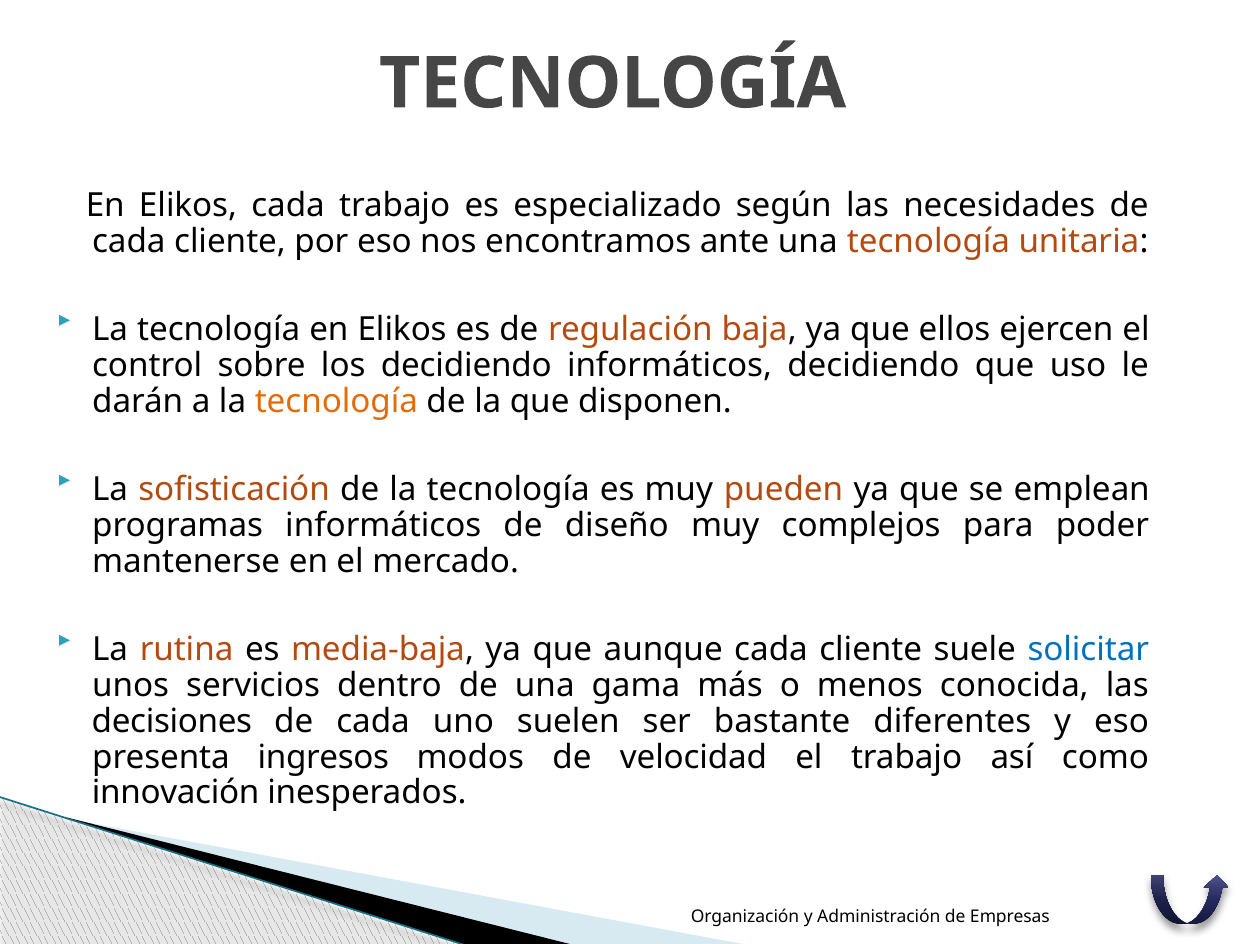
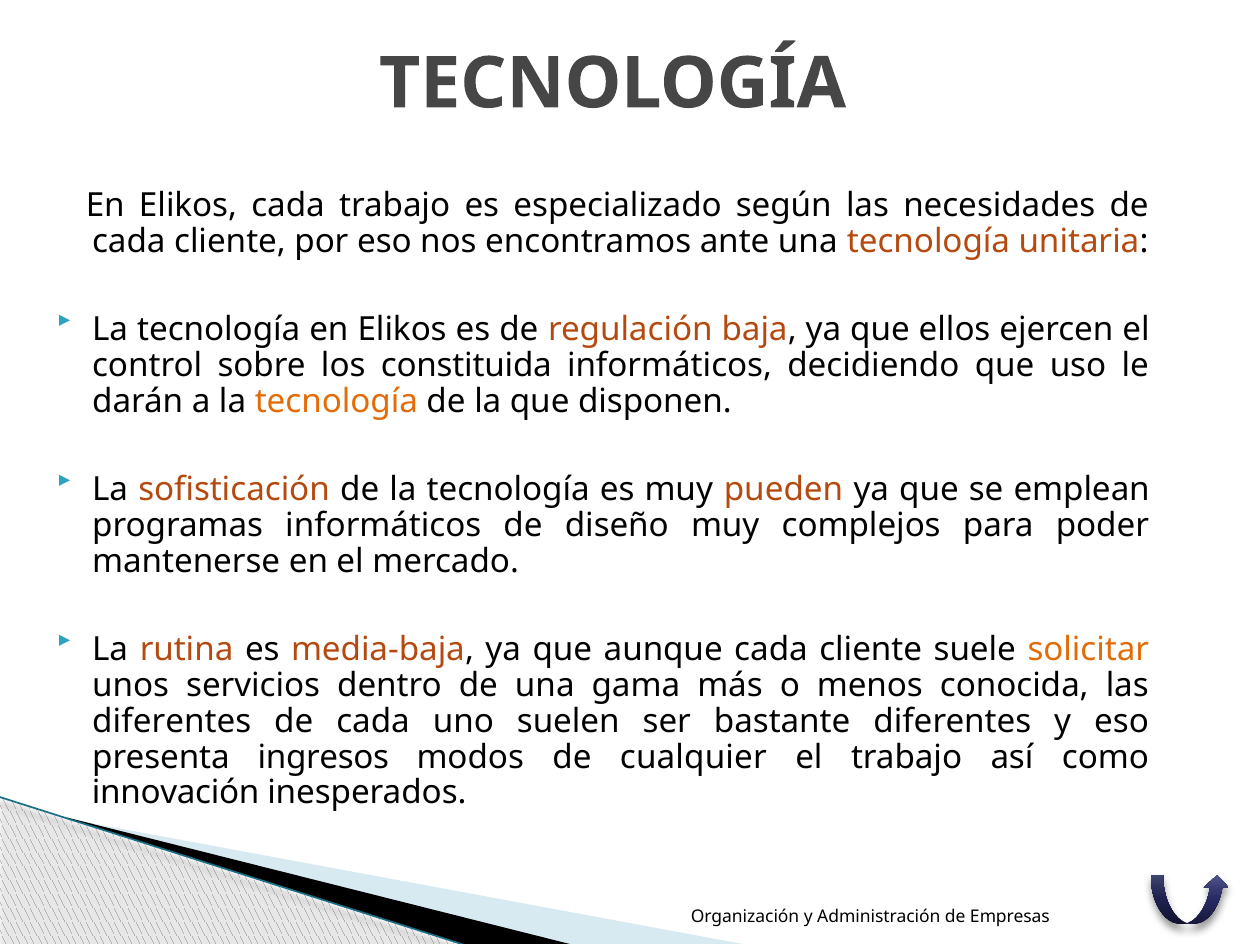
los decidiendo: decidiendo -> constituida
solicitar colour: blue -> orange
decisiones at (172, 721): decisiones -> diferentes
velocidad: velocidad -> cualquier
